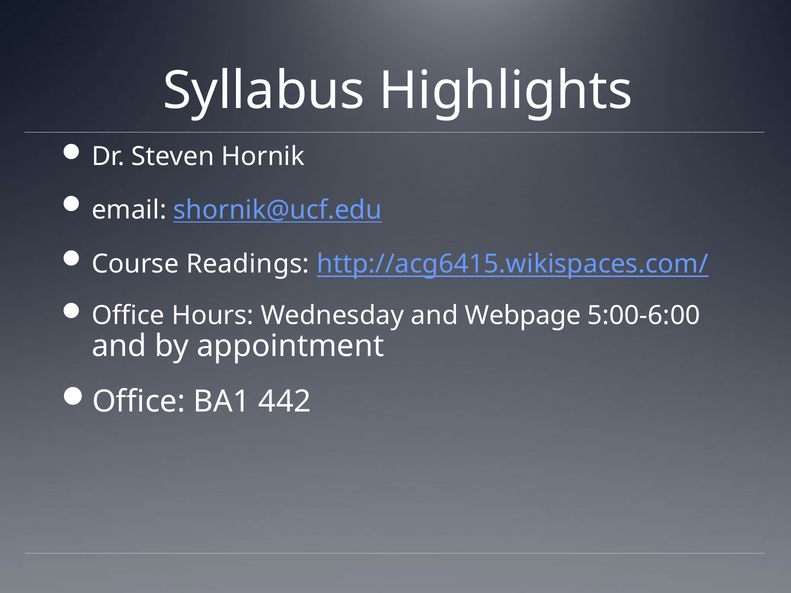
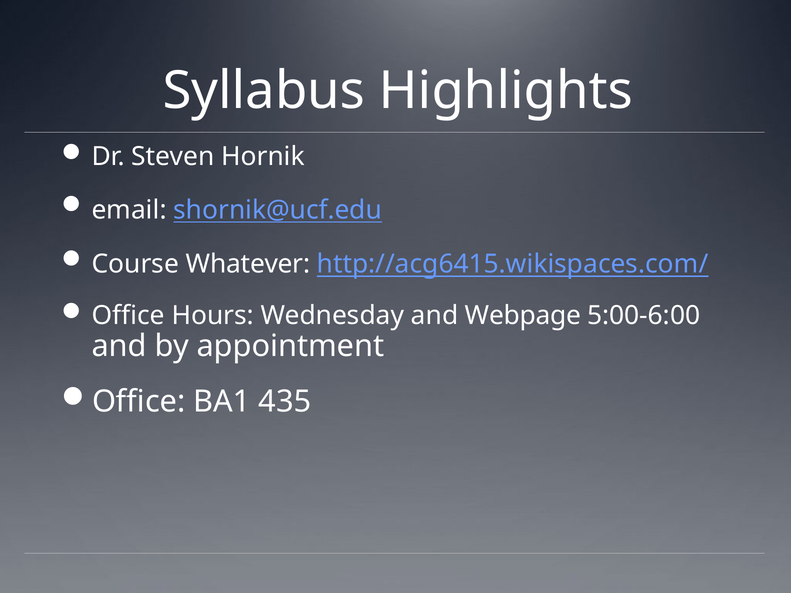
Readings: Readings -> Whatever
442: 442 -> 435
